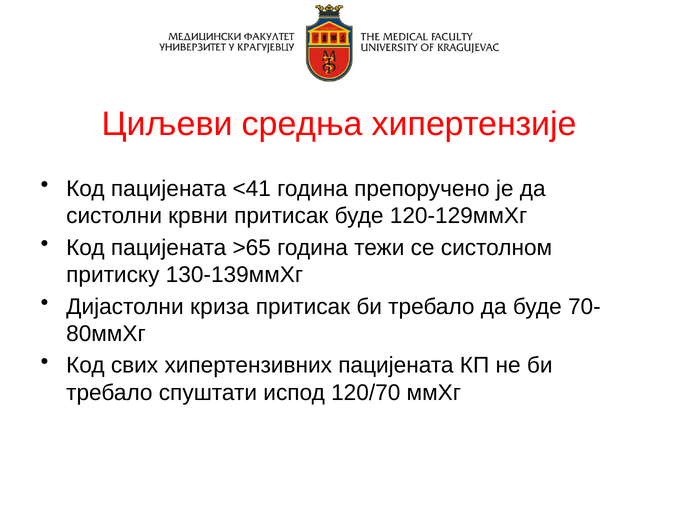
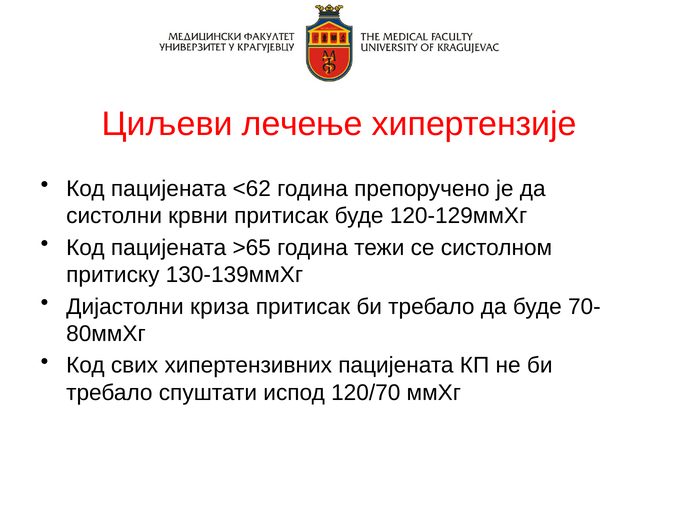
средња: средња -> лечење
<41: <41 -> <62
